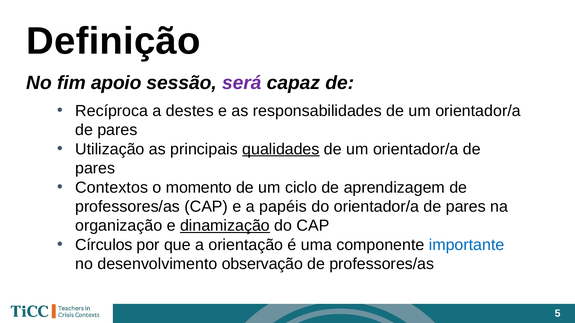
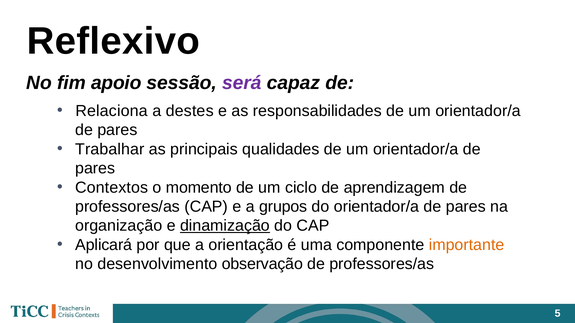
Definição: Definição -> Reflexivo
Recíproca: Recíproca -> Relaciona
Utilização: Utilização -> Trabalhar
qualidades underline: present -> none
papéis: papéis -> grupos
Círculos: Círculos -> Aplicará
importante colour: blue -> orange
